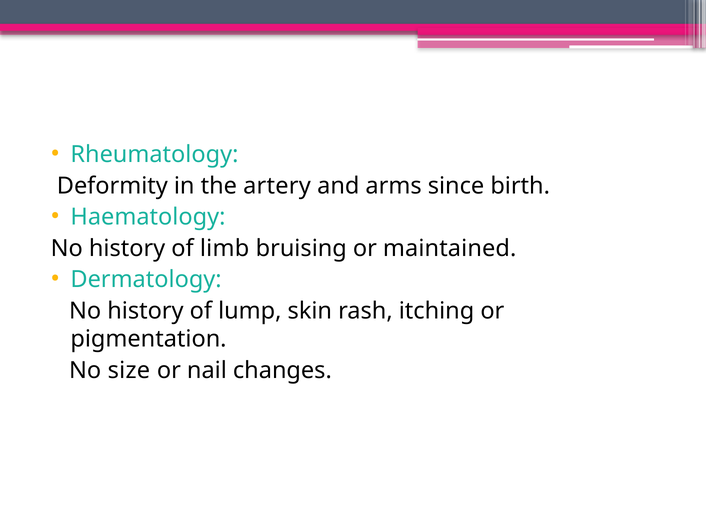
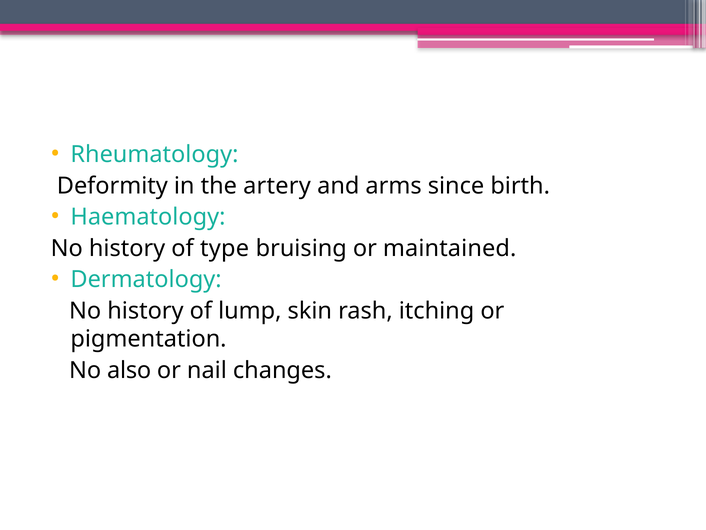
limb: limb -> type
size: size -> also
